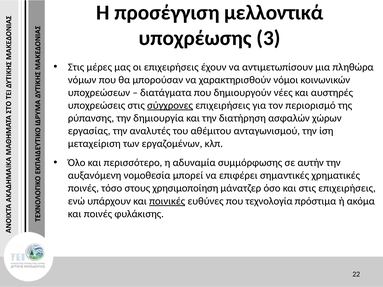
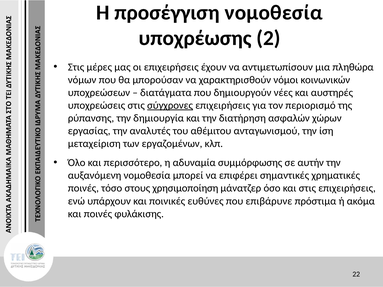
προσέγγιση μελλοντικά: μελλοντικά -> νομοθεσία
3: 3 -> 2
ποινικές underline: present -> none
τεχνολογία: τεχνολογία -> επιβάρυνε
